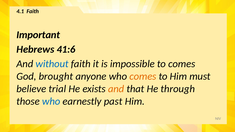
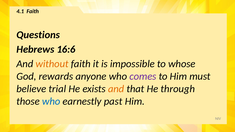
Important: Important -> Questions
41:6: 41:6 -> 16:6
without colour: blue -> orange
to comes: comes -> whose
brought: brought -> rewards
comes at (143, 77) colour: orange -> purple
